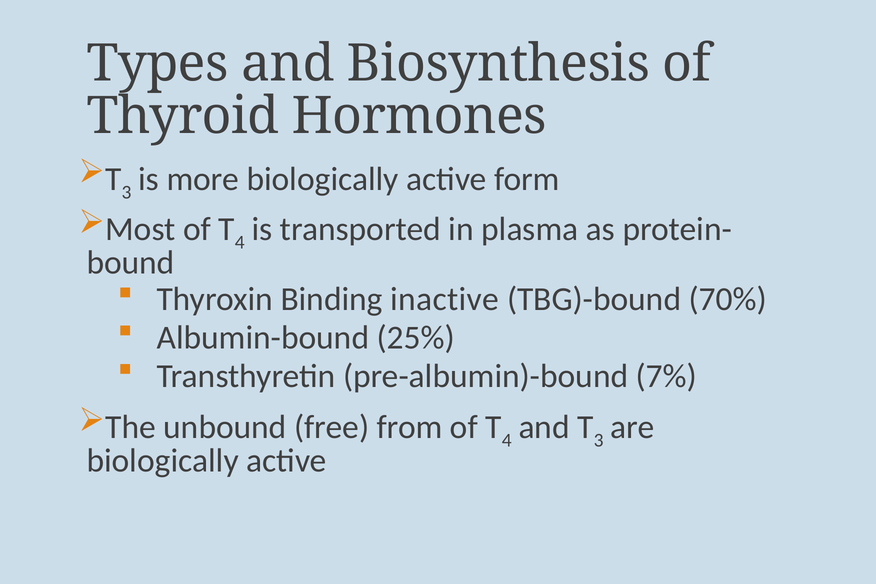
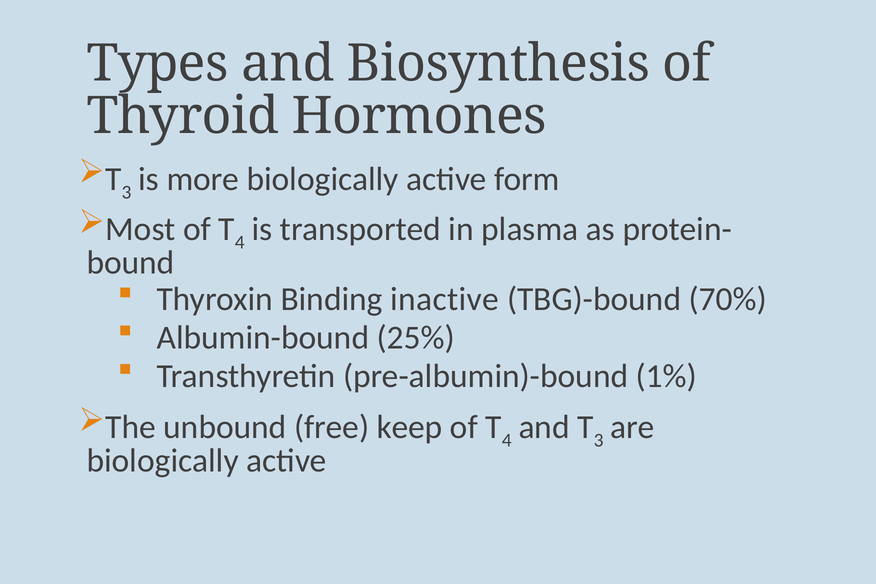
7%: 7% -> 1%
from: from -> keep
